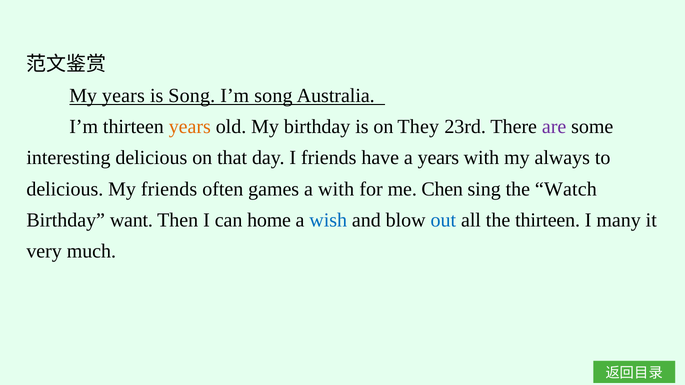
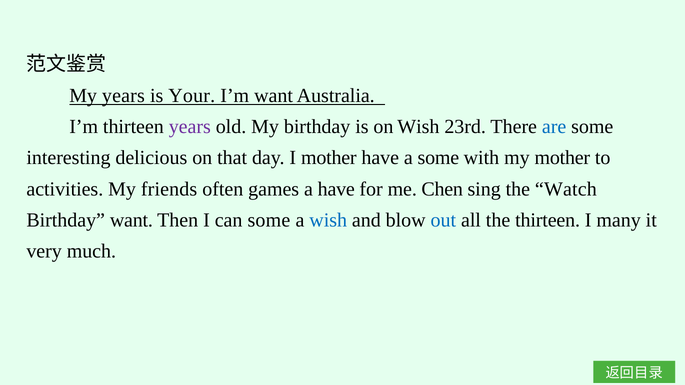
is Song: Song -> Your
I’m song: song -> want
years at (190, 127) colour: orange -> purple
on They: They -> Wish
are colour: purple -> blue
I friends: friends -> mother
a years: years -> some
my always: always -> mother
delicious at (65, 189): delicious -> activities
a with: with -> have
can home: home -> some
